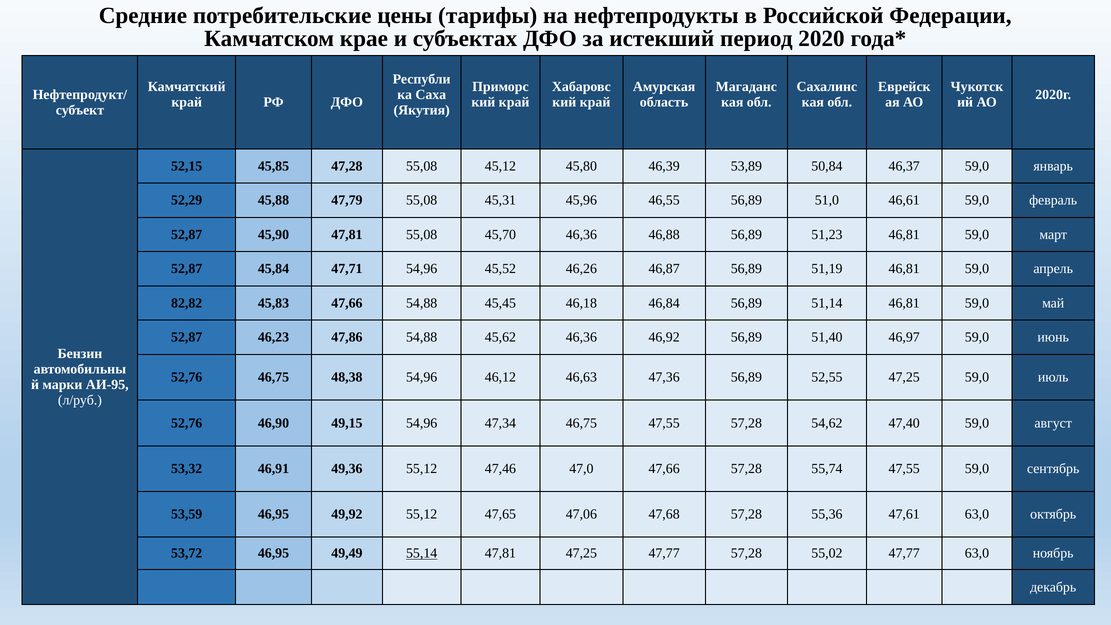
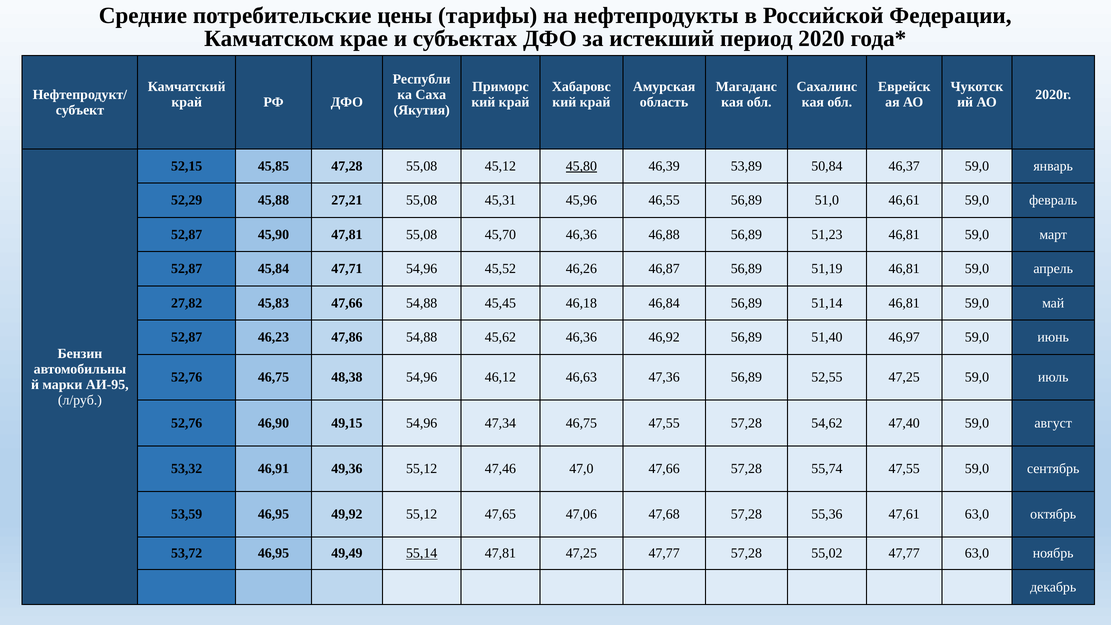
45,80 underline: none -> present
47,79: 47,79 -> 27,21
82,82: 82,82 -> 27,82
